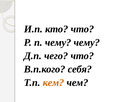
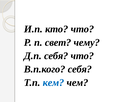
п чему: чему -> свет
Д.п чего: чего -> себя
кем colour: orange -> blue
